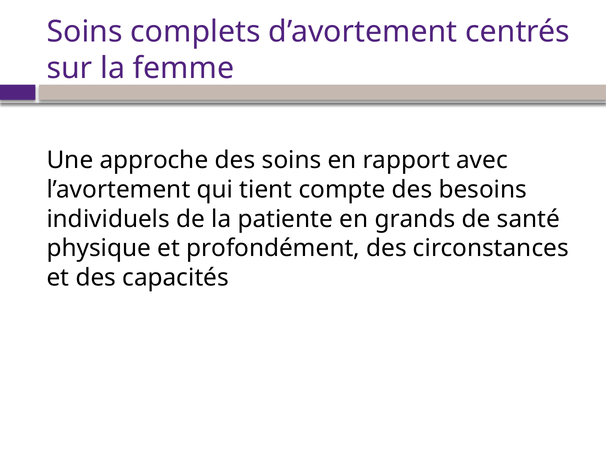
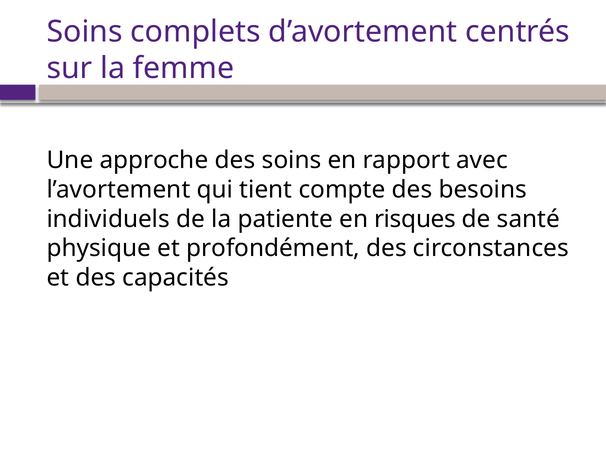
grands: grands -> risques
